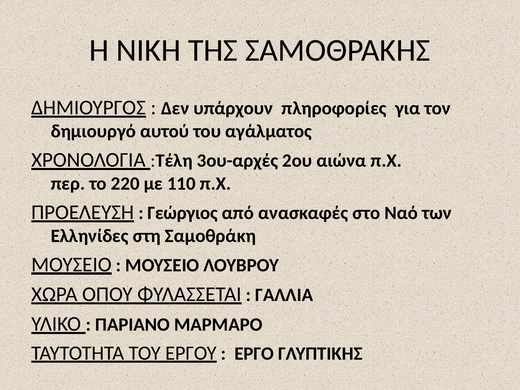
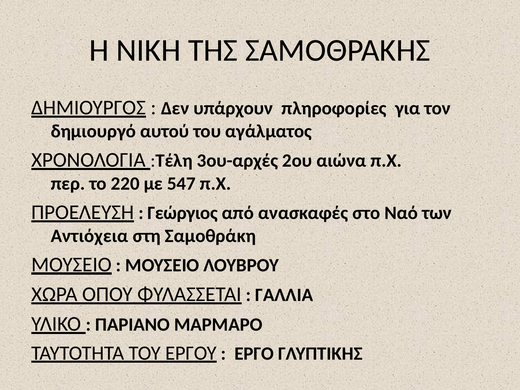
110: 110 -> 547
Ελληνίδες: Ελληνίδες -> Αντιόχεια
